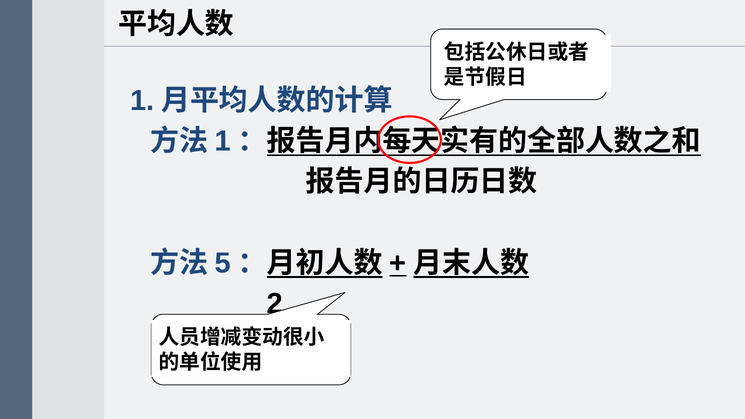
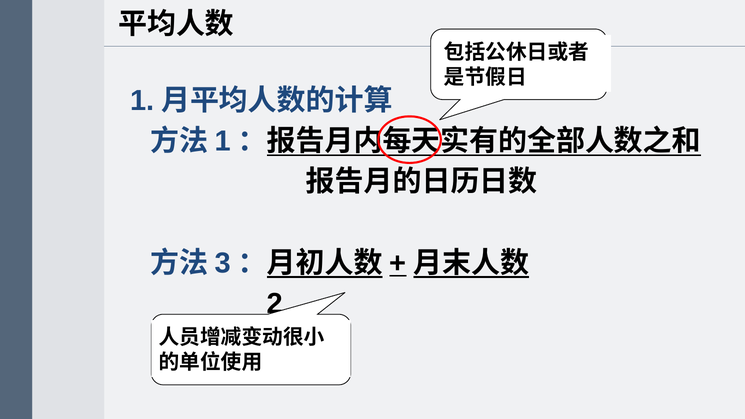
5: 5 -> 3
